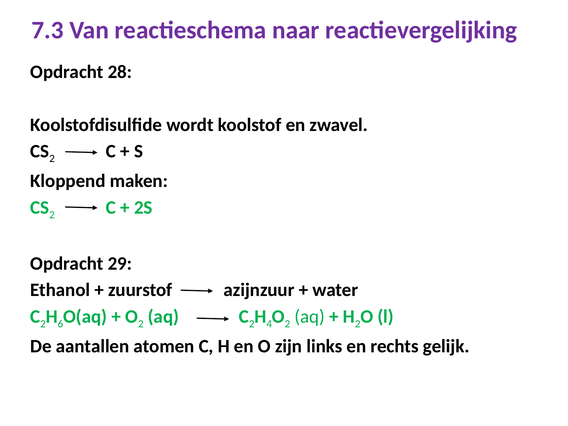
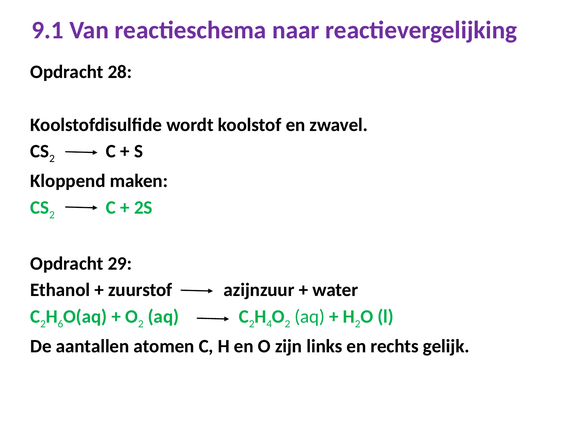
7.3: 7.3 -> 9.1
